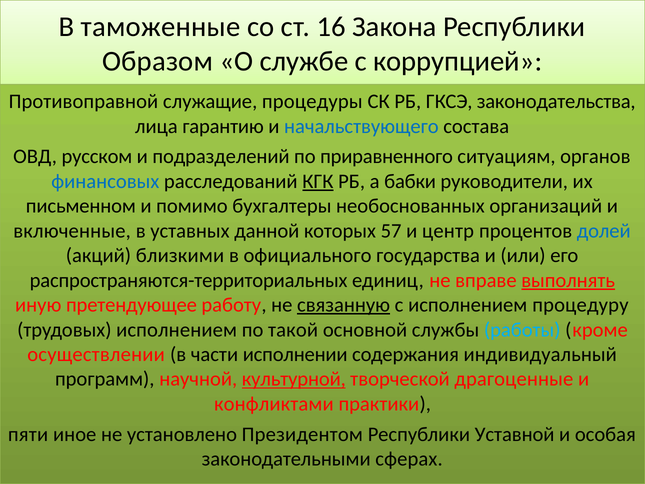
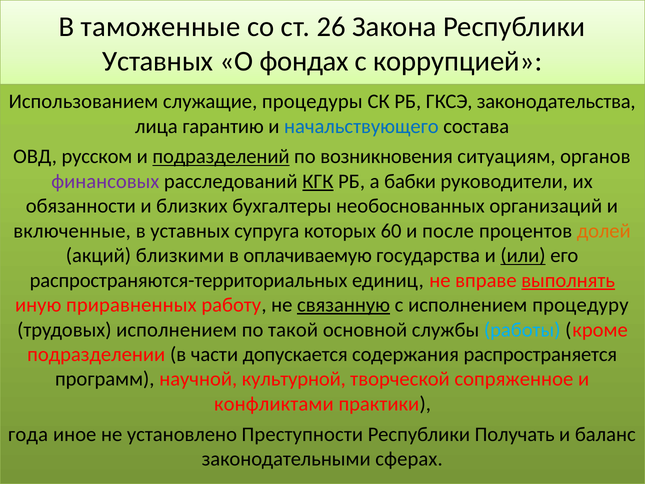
16: 16 -> 26
Образом at (158, 61): Образом -> Уставных
службе: службе -> фондах
Противоправной: Противоправной -> Использованием
подразделений underline: none -> present
приравненного: приравненного -> возникновения
финансовых colour: blue -> purple
письменном: письменном -> обязанности
помимо: помимо -> близких
данной: данной -> супруга
57: 57 -> 60
центр: центр -> после
долей colour: blue -> orange
официального: официального -> оплачиваемую
или underline: none -> present
претендующее: претендующее -> приравненных
осуществлении: осуществлении -> подразделении
исполнении: исполнении -> допускается
индивидуальный: индивидуальный -> распространяется
культурной underline: present -> none
драгоценные: драгоценные -> сопряженное
пяти: пяти -> года
Президентом: Президентом -> Преступности
Уставной: Уставной -> Получать
особая: особая -> баланс
